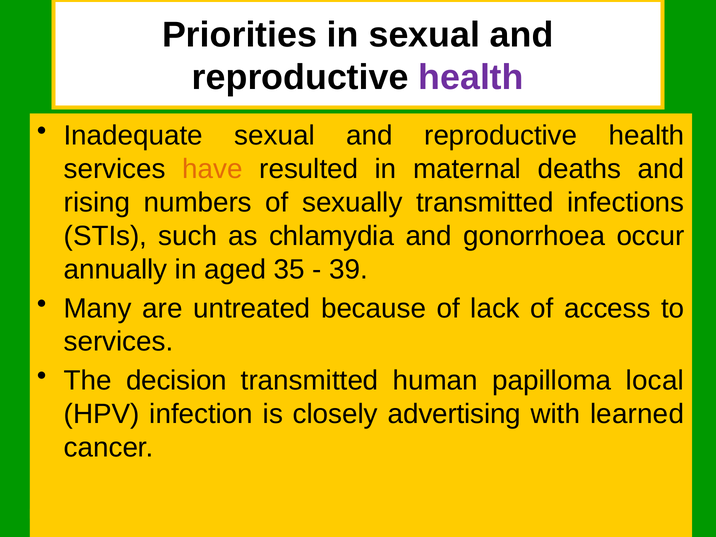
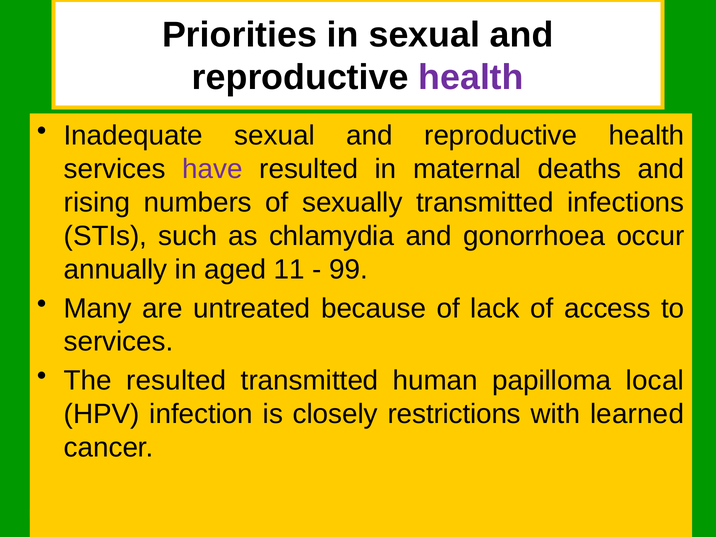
have colour: orange -> purple
35: 35 -> 11
39: 39 -> 99
The decision: decision -> resulted
advertising: advertising -> restrictions
